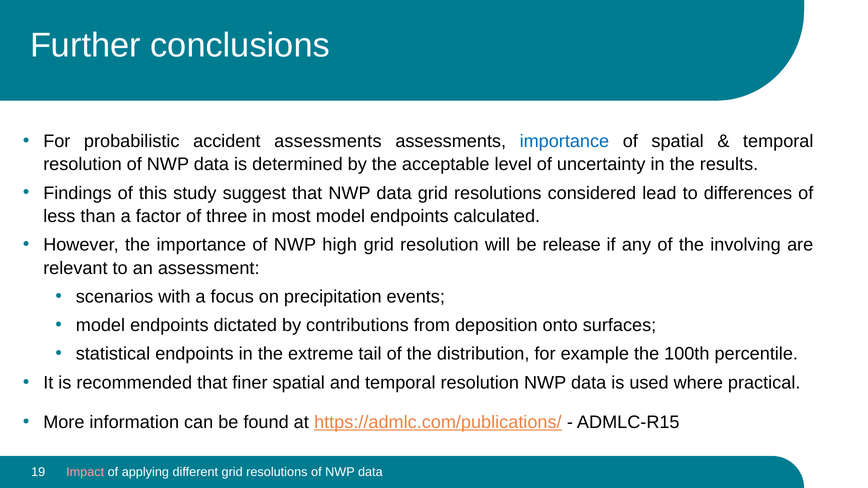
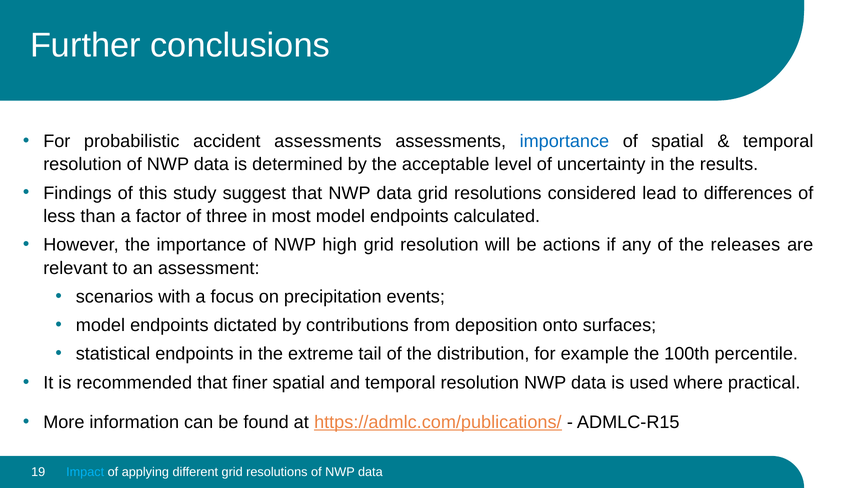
release: release -> actions
involving: involving -> releases
Impact colour: pink -> light blue
